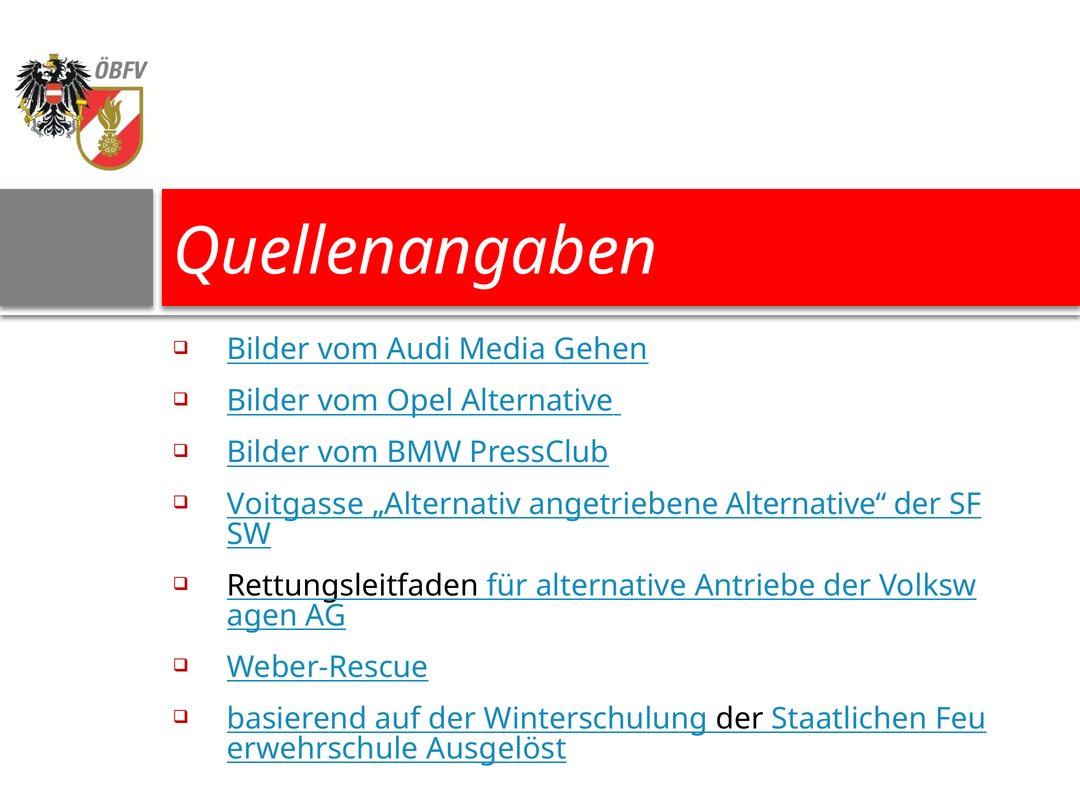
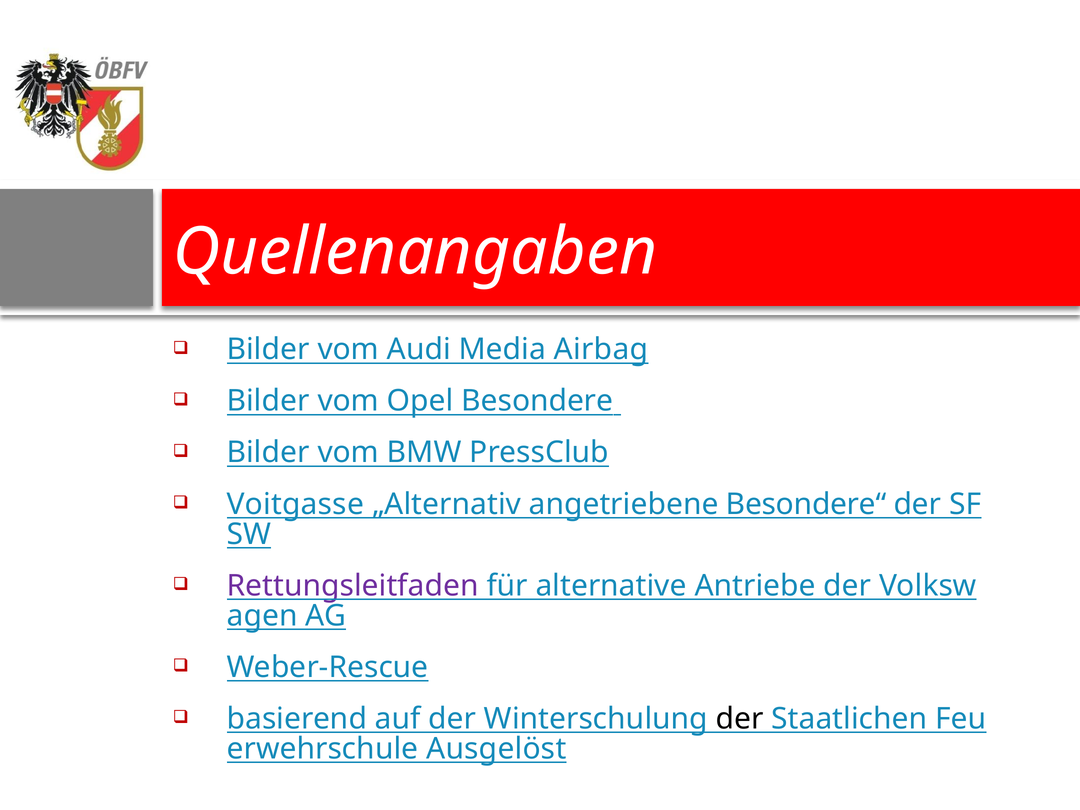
Gehen: Gehen -> Airbag
Opel Alternative: Alternative -> Besondere
Alternative“: Alternative“ -> Besondere“
Rettungsleitfaden colour: black -> purple
